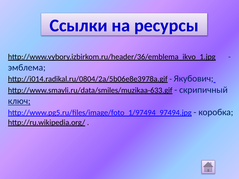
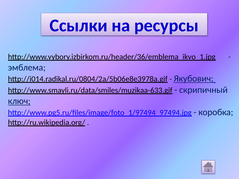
Якубович underline: none -> present
